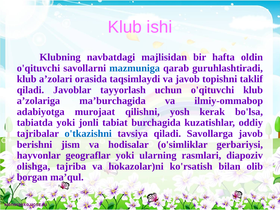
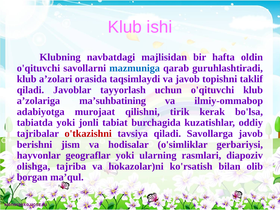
ma’burchagida: ma’burchagida -> ma’suhbatining
yosh: yosh -> tirik
o'tkazishni colour: blue -> red
